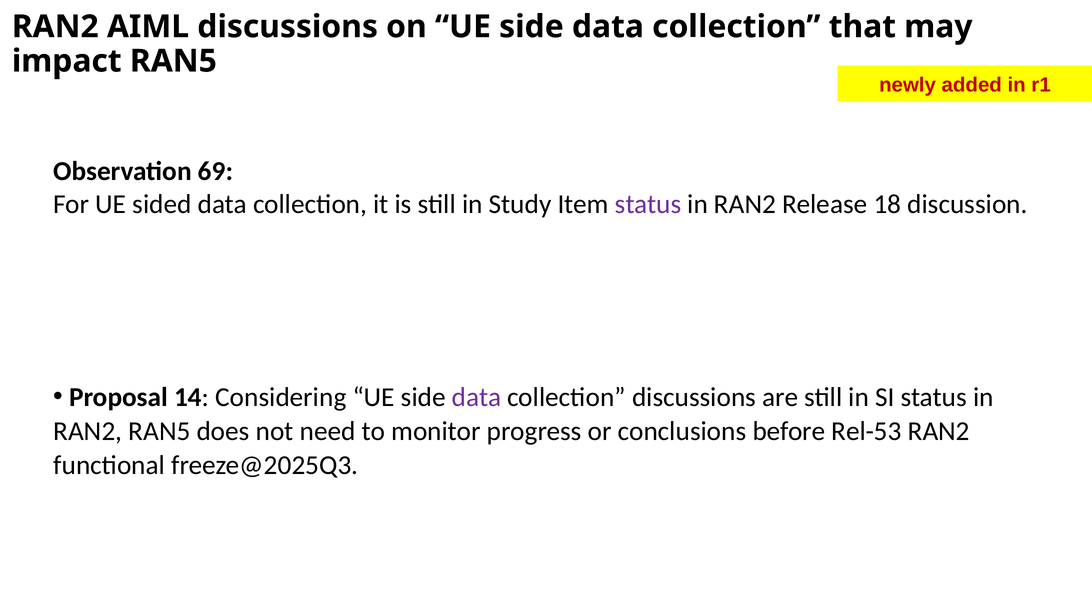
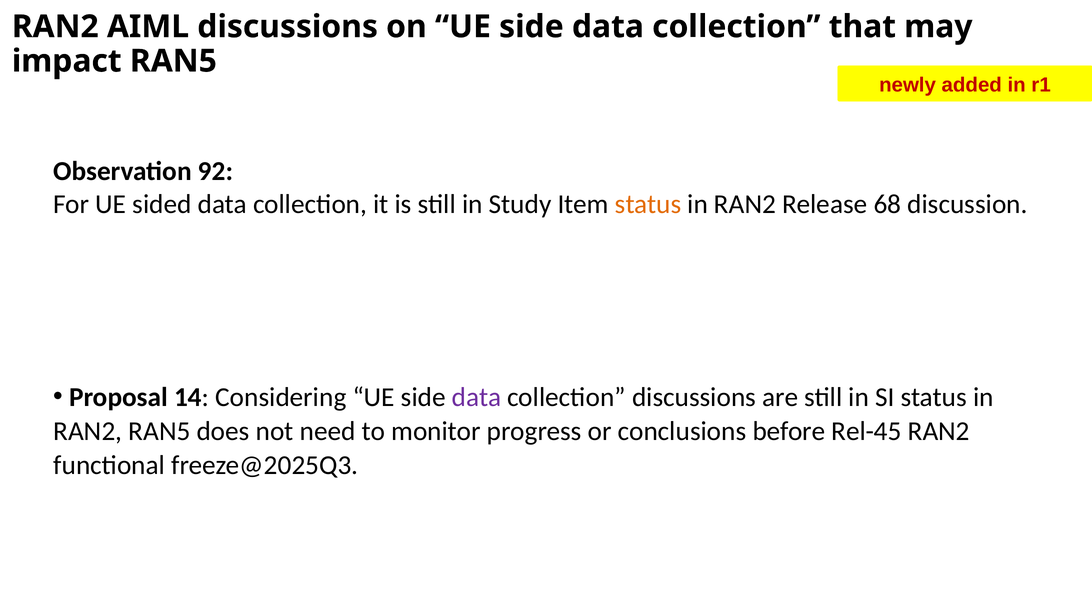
69: 69 -> 92
status at (648, 204) colour: purple -> orange
18: 18 -> 68
Rel-53: Rel-53 -> Rel-45
